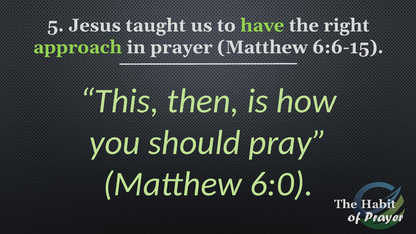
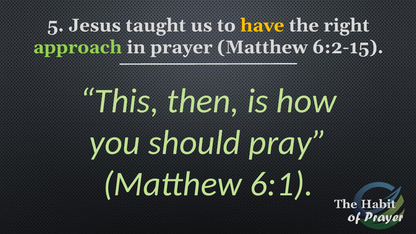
have colour: light green -> yellow
6:6-15: 6:6-15 -> 6:2-15
6:0: 6:0 -> 6:1
